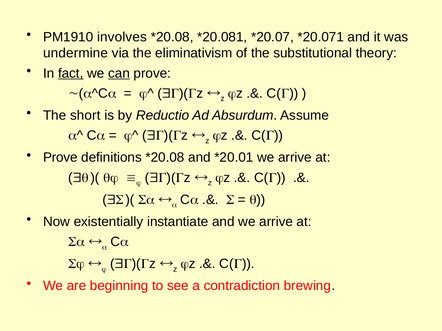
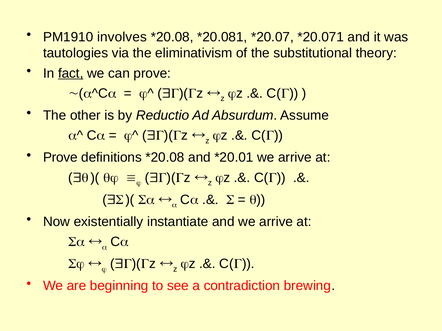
undermine: undermine -> tautologies
can underline: present -> none
short: short -> other
